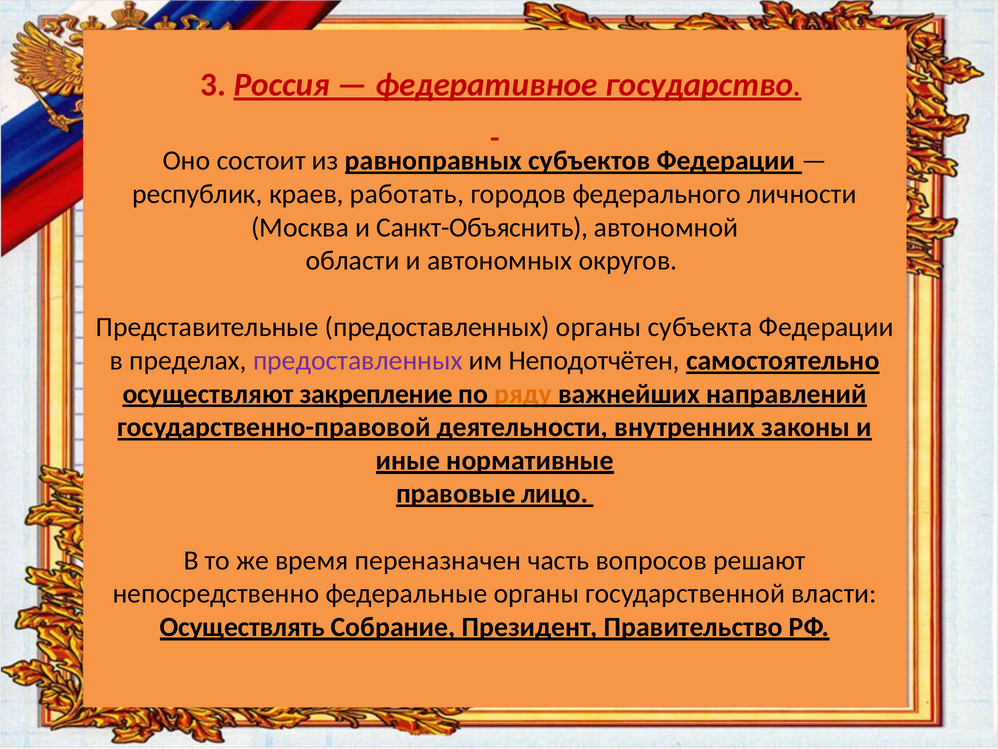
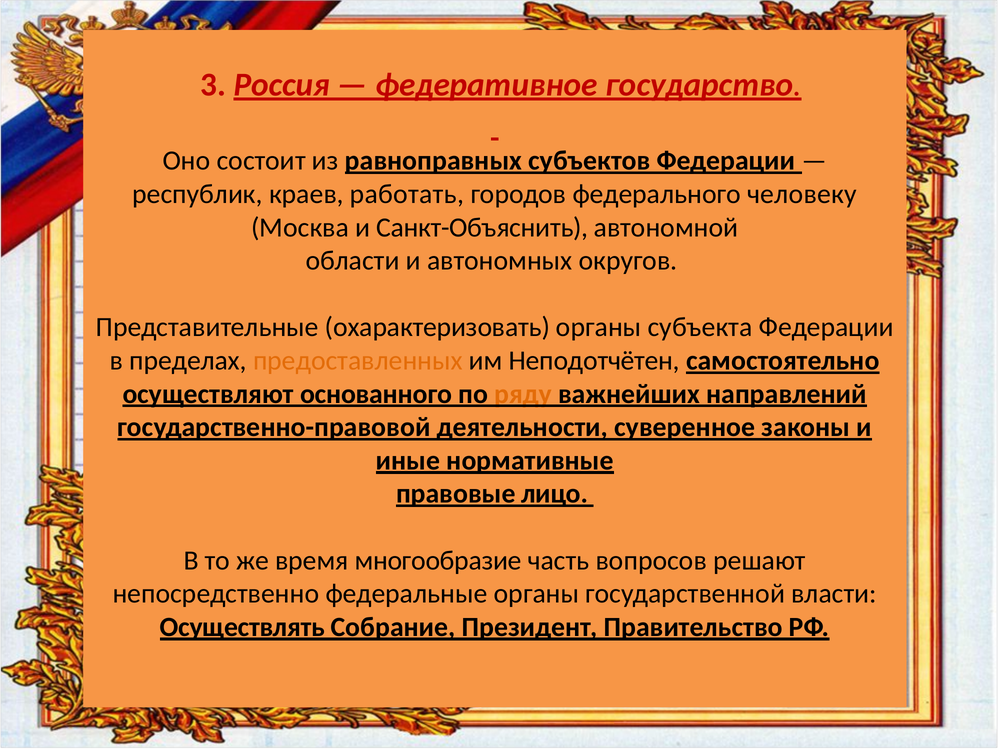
личности: личности -> человеку
Представительные предоставленных: предоставленных -> охарактеризовать
предоставленных at (358, 360) colour: purple -> orange
закрепление: закрепление -> основанного
внутренних: внутренних -> суверенное
переназначен: переназначен -> многообразие
